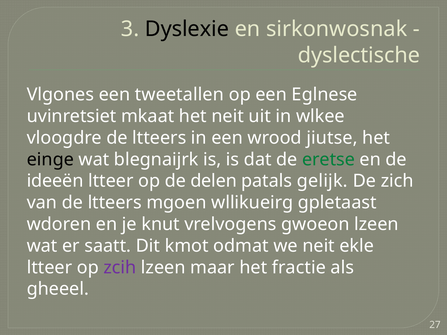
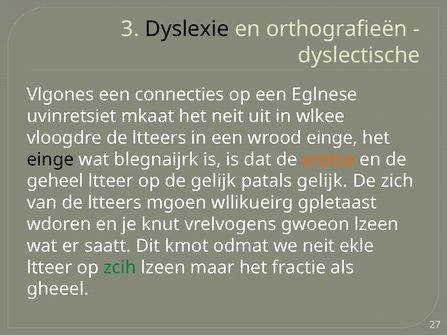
sirkonwosnak: sirkonwosnak -> orthografieën
tweetallen: tweetallen -> connecties
wrood jiutse: jiutse -> einge
eretse colour: green -> orange
ideeën: ideeën -> geheel
de delen: delen -> gelijk
zcih colour: purple -> green
